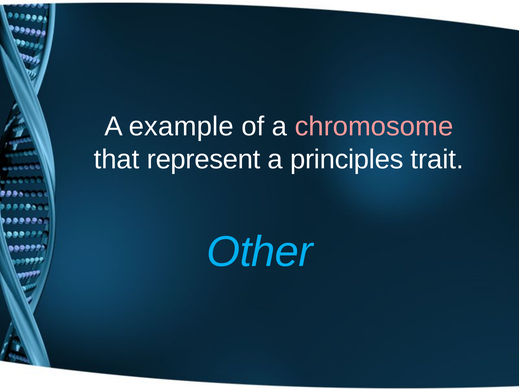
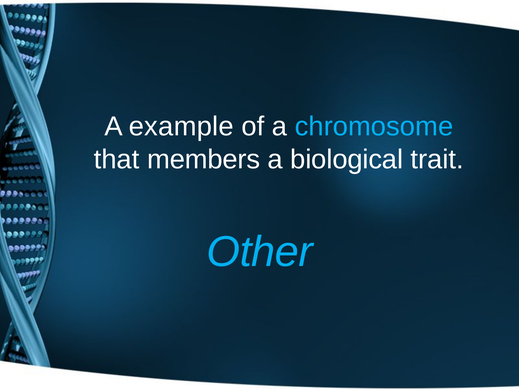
chromosome colour: pink -> light blue
represent: represent -> members
principles: principles -> biological
